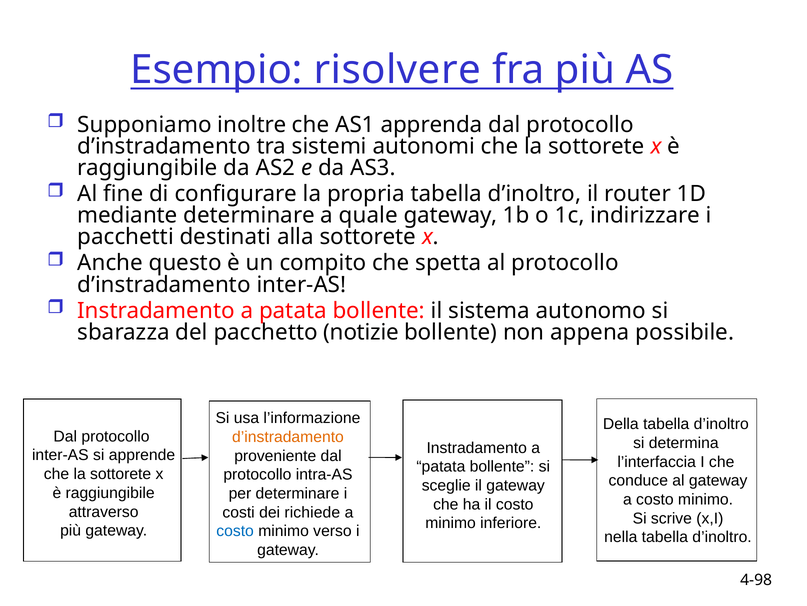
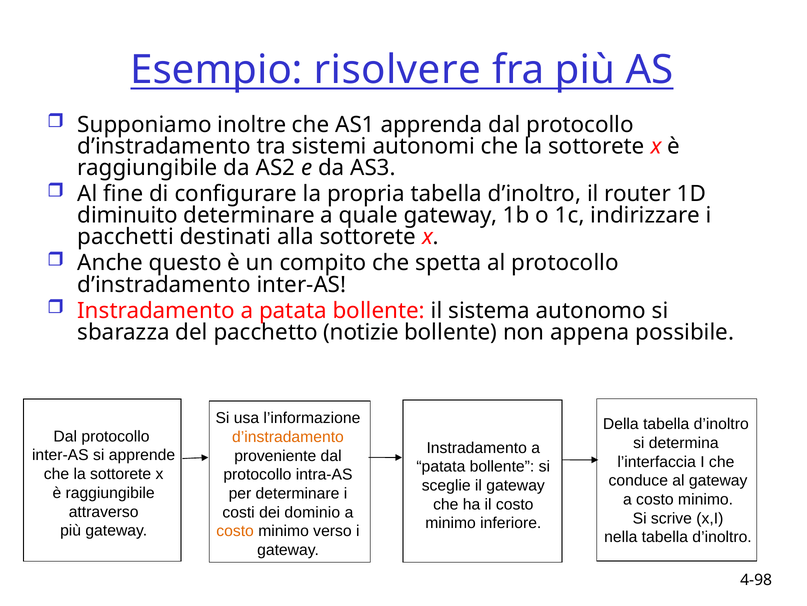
mediante: mediante -> diminuito
richiede: richiede -> dominio
costo at (235, 531) colour: blue -> orange
